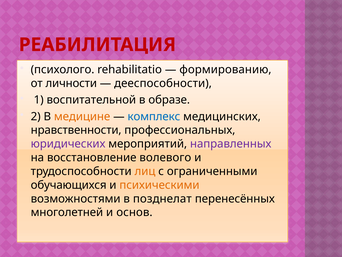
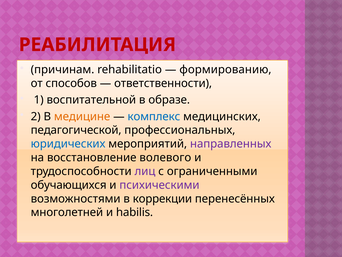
психолого: психолого -> причинам
личности: личности -> способов
дееспособности: дееспособности -> ответственности
нравственности: нравственности -> педагогической
юридических colour: purple -> blue
лиц colour: orange -> purple
психическими colour: orange -> purple
позднелат: позднелат -> коррекции
основ: основ -> habilis
